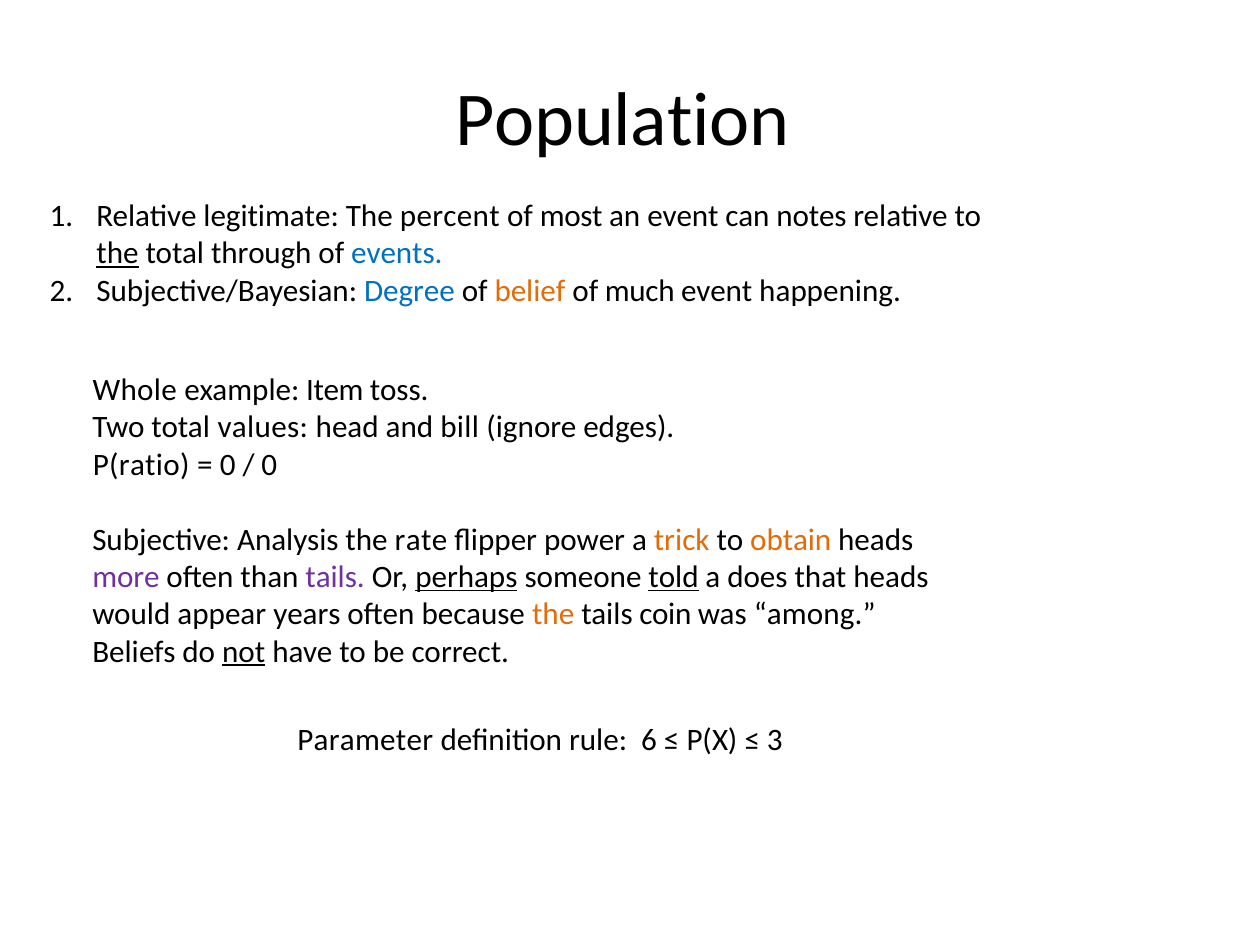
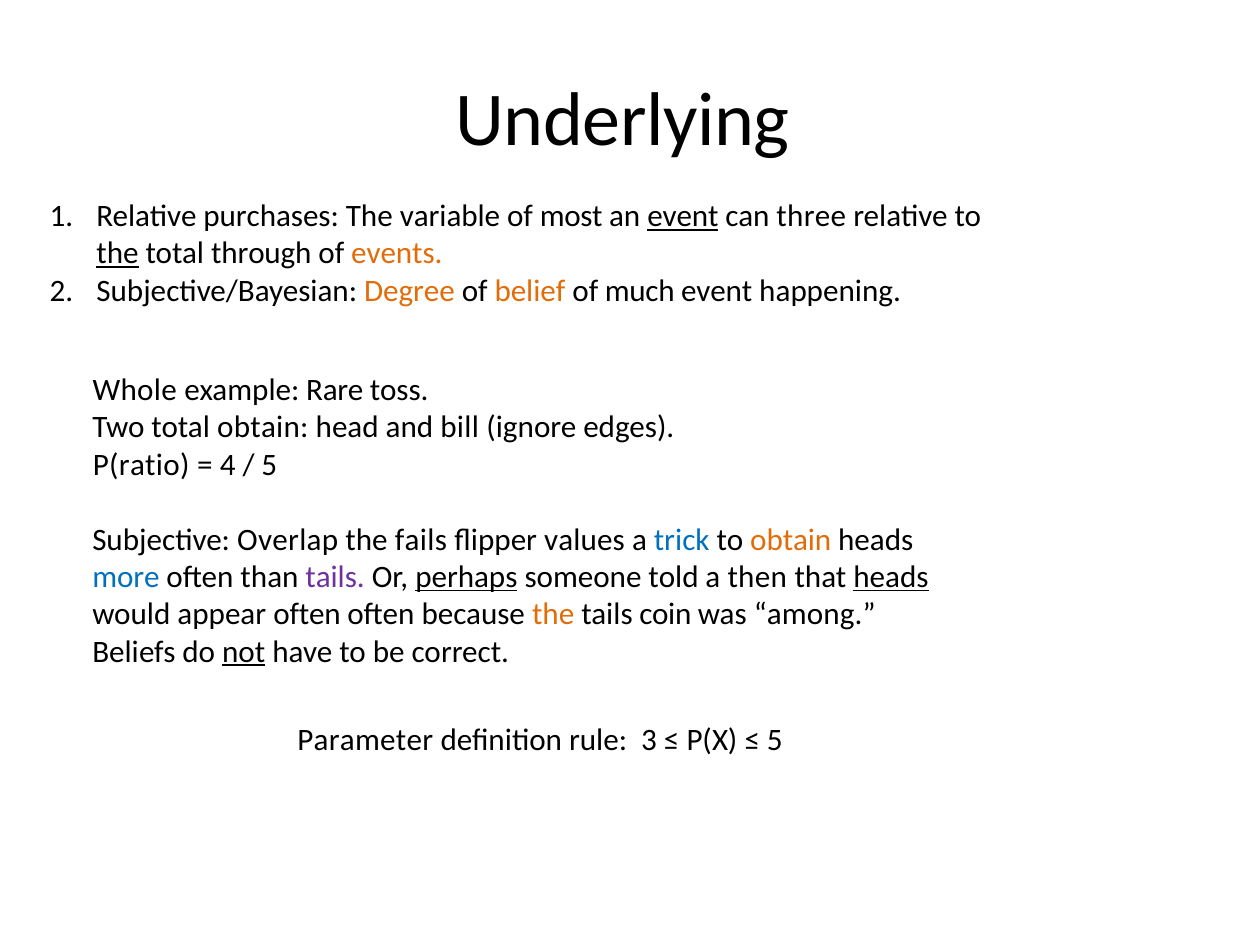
Population: Population -> Underlying
legitimate: legitimate -> purchases
percent: percent -> variable
event at (683, 216) underline: none -> present
notes: notes -> three
events colour: blue -> orange
Degree colour: blue -> orange
Item: Item -> Rare
total values: values -> obtain
0 at (228, 465): 0 -> 4
0 at (269, 465): 0 -> 5
Analysis: Analysis -> Overlap
rate: rate -> fails
power: power -> values
trick colour: orange -> blue
more colour: purple -> blue
told underline: present -> none
does: does -> then
heads at (891, 577) underline: none -> present
appear years: years -> often
6: 6 -> 3
3 at (775, 740): 3 -> 5
